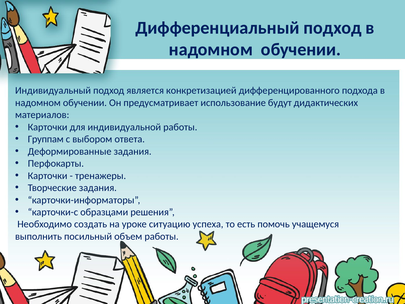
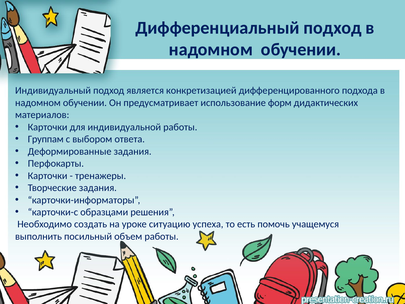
будут: будут -> форм
